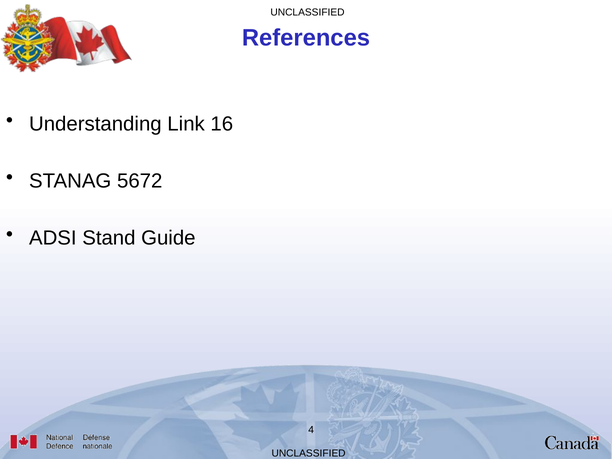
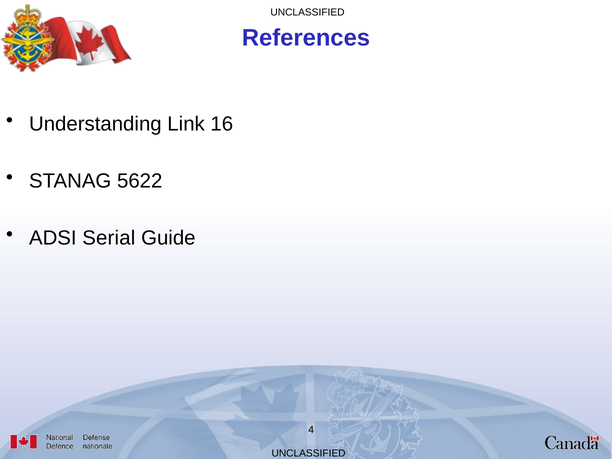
5672: 5672 -> 5622
Stand: Stand -> Serial
